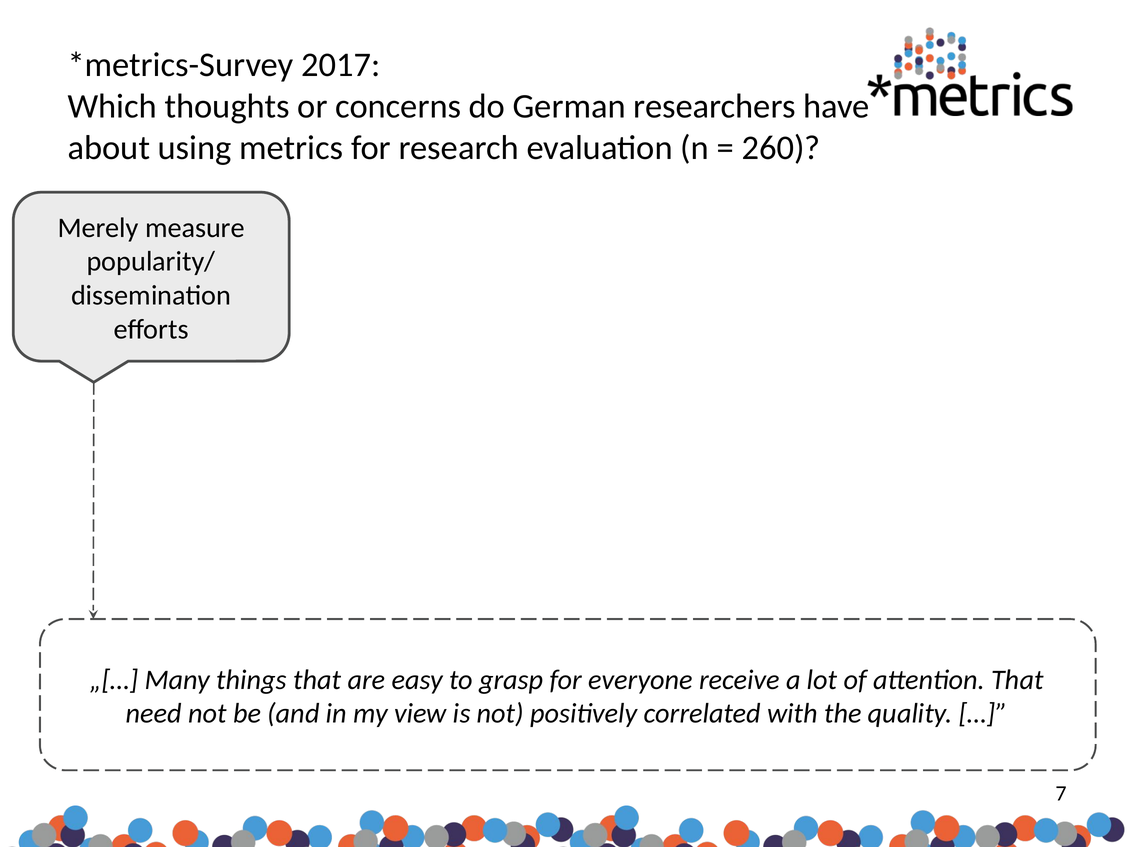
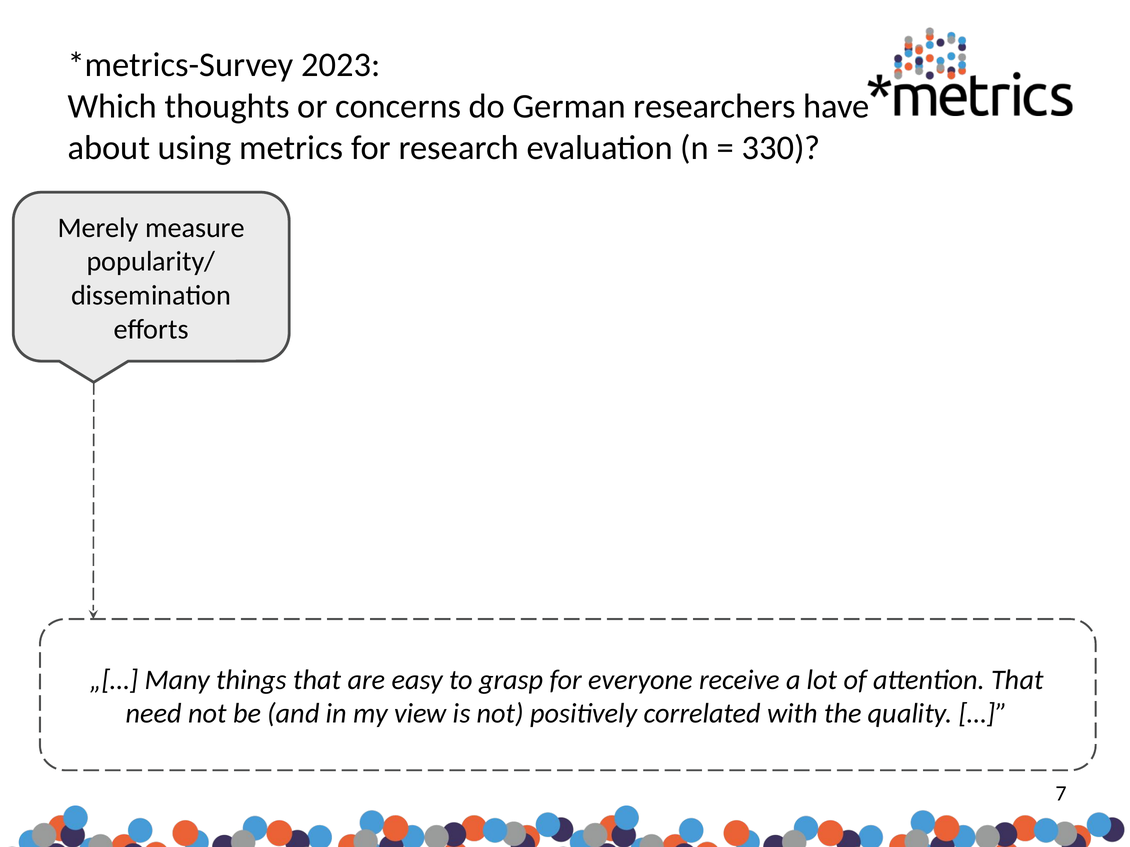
2017: 2017 -> 2023
260: 260 -> 330
